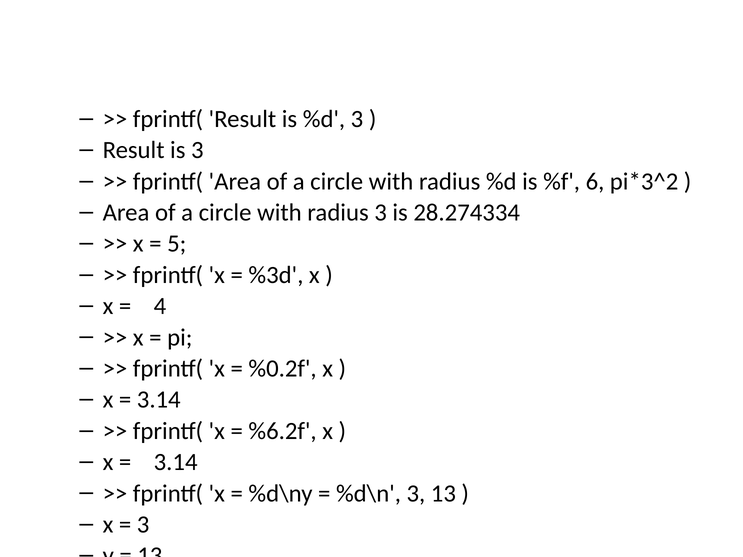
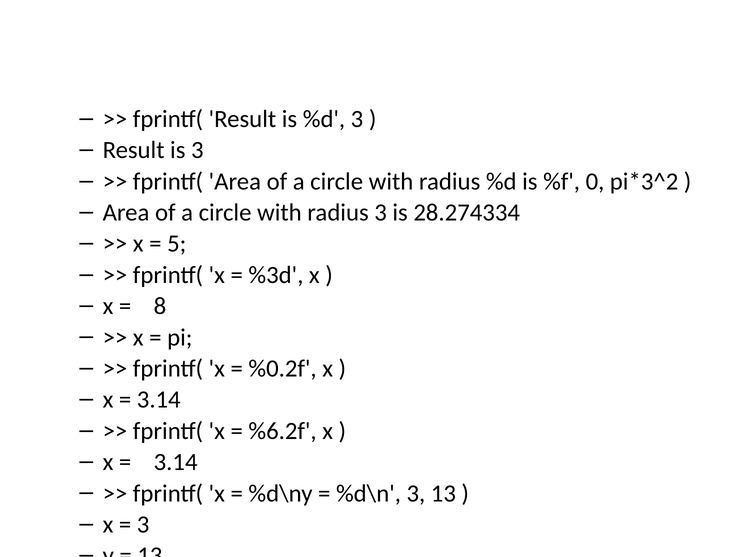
6: 6 -> 0
4: 4 -> 8
